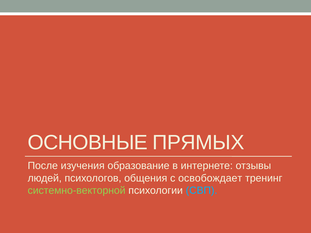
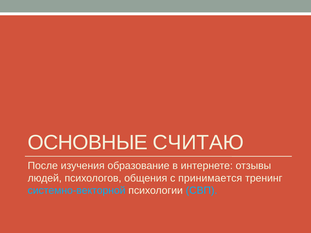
ПРЯМЫХ: ПРЯМЫХ -> СЧИТАЮ
освобождает: освобождает -> принимается
системно-векторной colour: light green -> light blue
